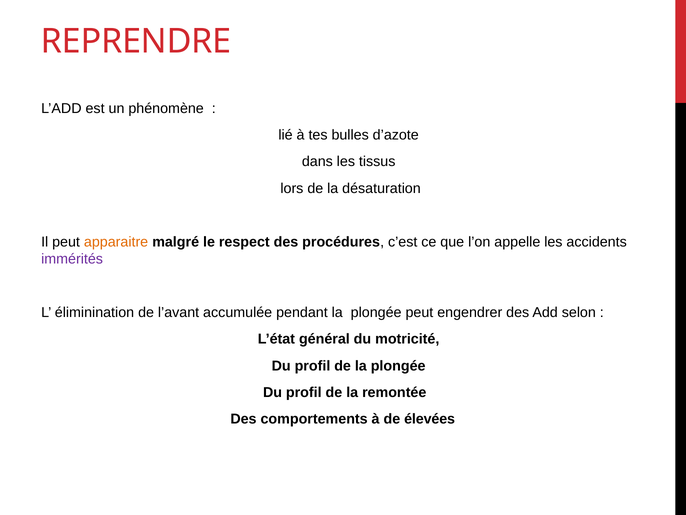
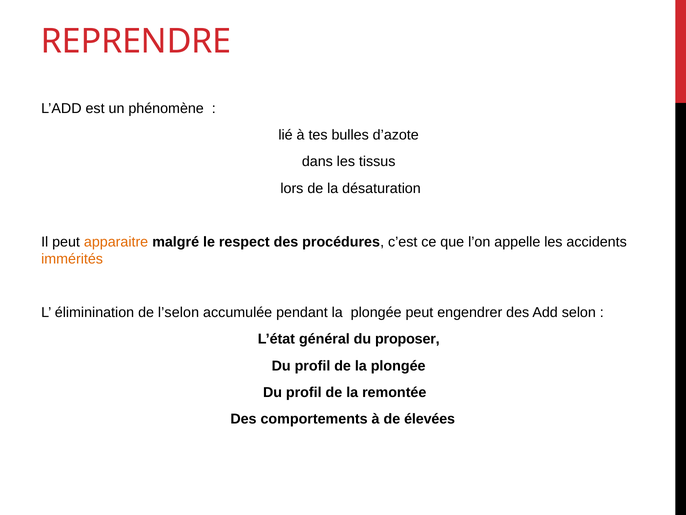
immérités colour: purple -> orange
l’avant: l’avant -> l’selon
motricité: motricité -> proposer
